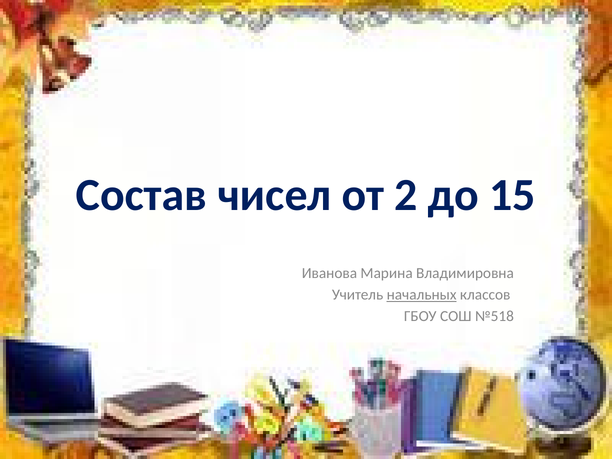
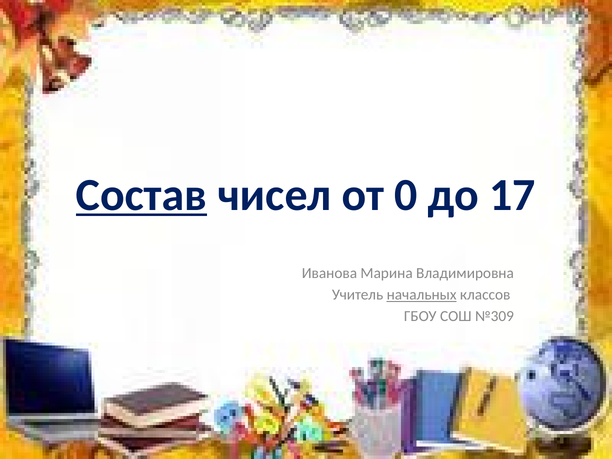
Состав underline: none -> present
2: 2 -> 0
15: 15 -> 17
№518: №518 -> №309
